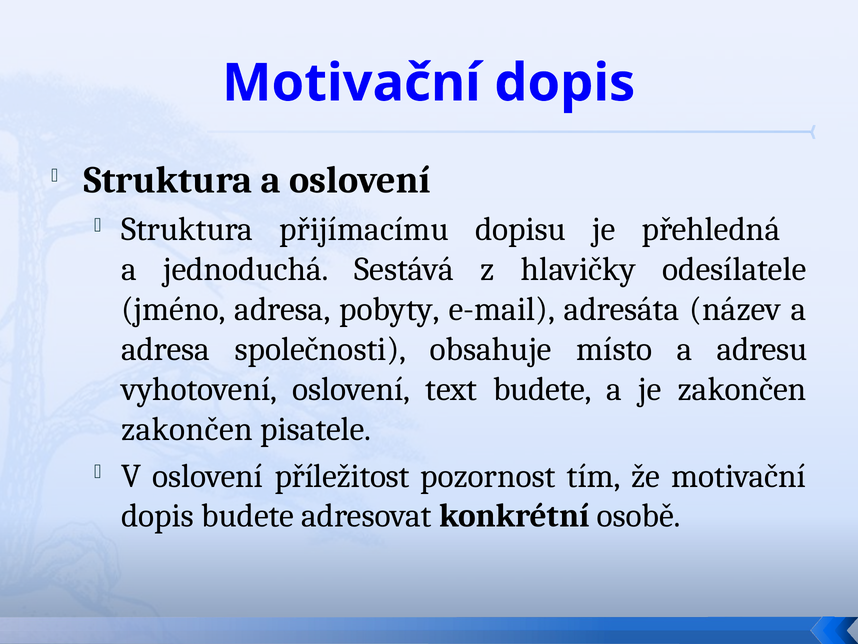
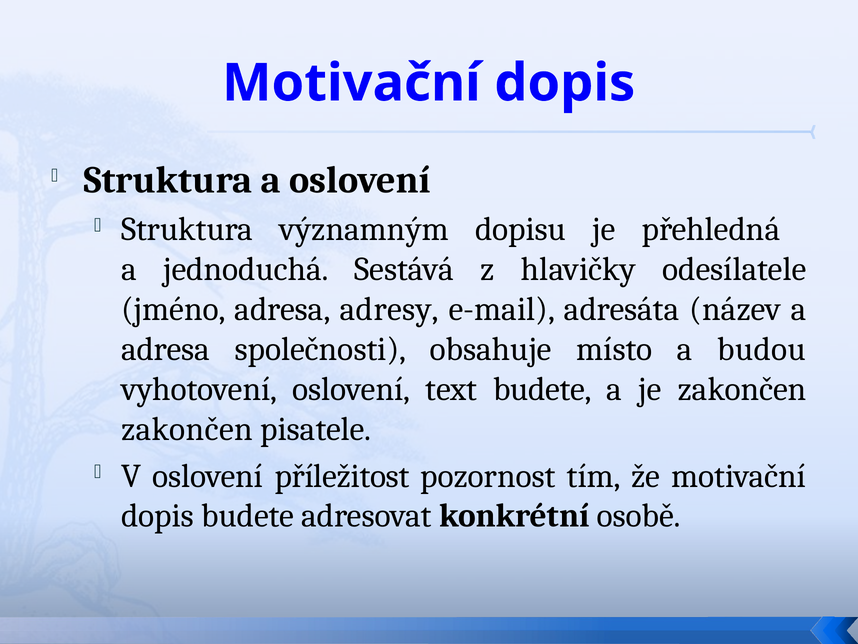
přijímacímu: přijímacímu -> významným
pobyty: pobyty -> adresy
adresu: adresu -> budou
